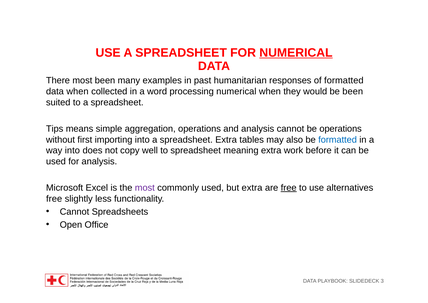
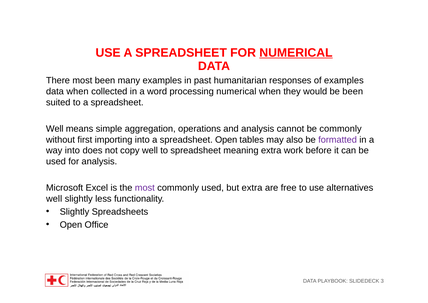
of formatted: formatted -> examples
Tips at (55, 129): Tips -> Well
operations at (341, 129): operations -> commonly
spreadsheet Extra: Extra -> Open
formatted at (338, 140) colour: blue -> purple
free at (289, 188) underline: present -> none
free at (54, 199): free -> well
Cannot at (75, 212): Cannot -> Slightly
